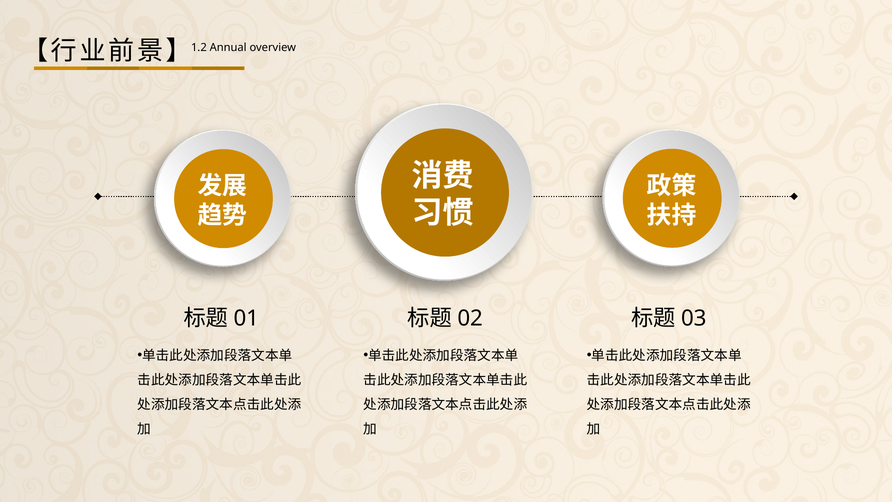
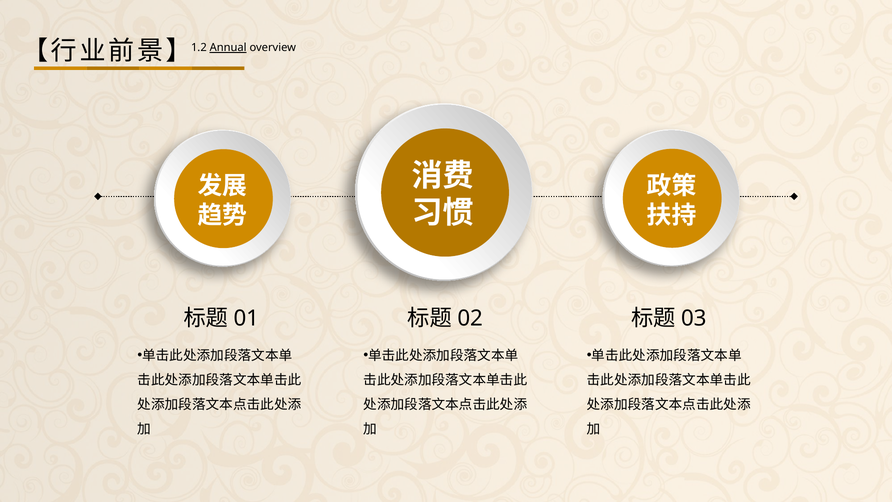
Annual underline: none -> present
